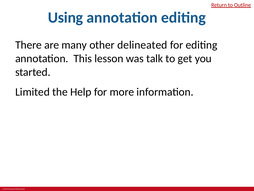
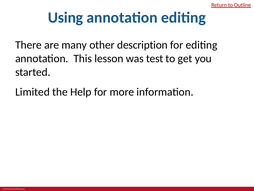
delineated: delineated -> description
talk: talk -> test
